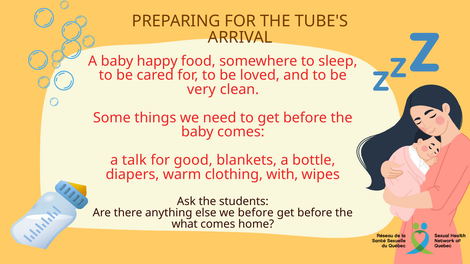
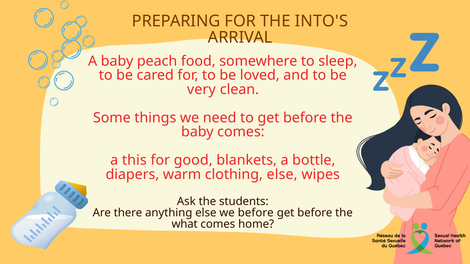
TUBE'S: TUBE'S -> INTO'S
happy: happy -> peach
talk: talk -> this
clothing with: with -> else
